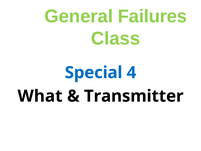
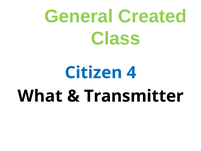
Failures: Failures -> Created
Special: Special -> Citizen
